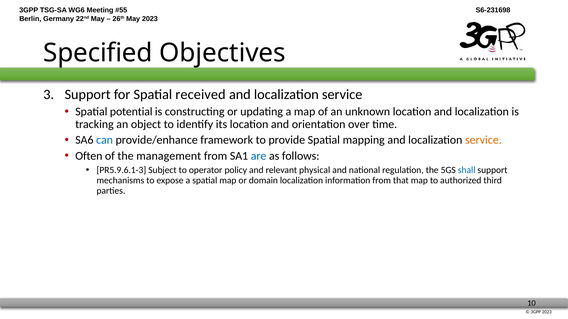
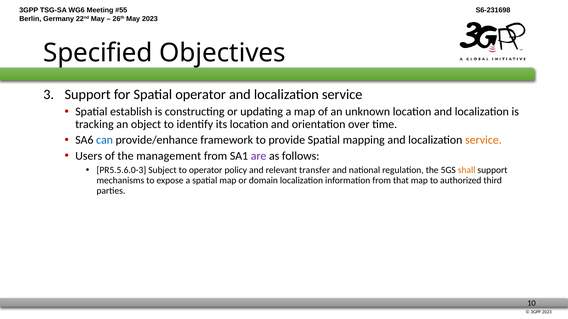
Spatial received: received -> operator
potential: potential -> establish
Often: Often -> Users
are colour: blue -> purple
PR5.9.6.1-3: PR5.9.6.1-3 -> PR5.5.6.0-3
physical: physical -> transfer
shall colour: blue -> orange
